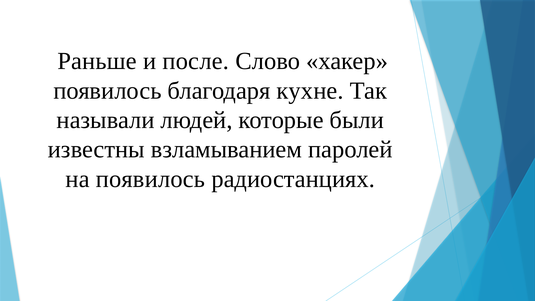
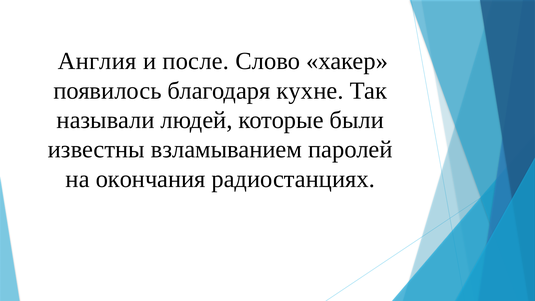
Раньше: Раньше -> Англия
на появилось: появилось -> окончания
